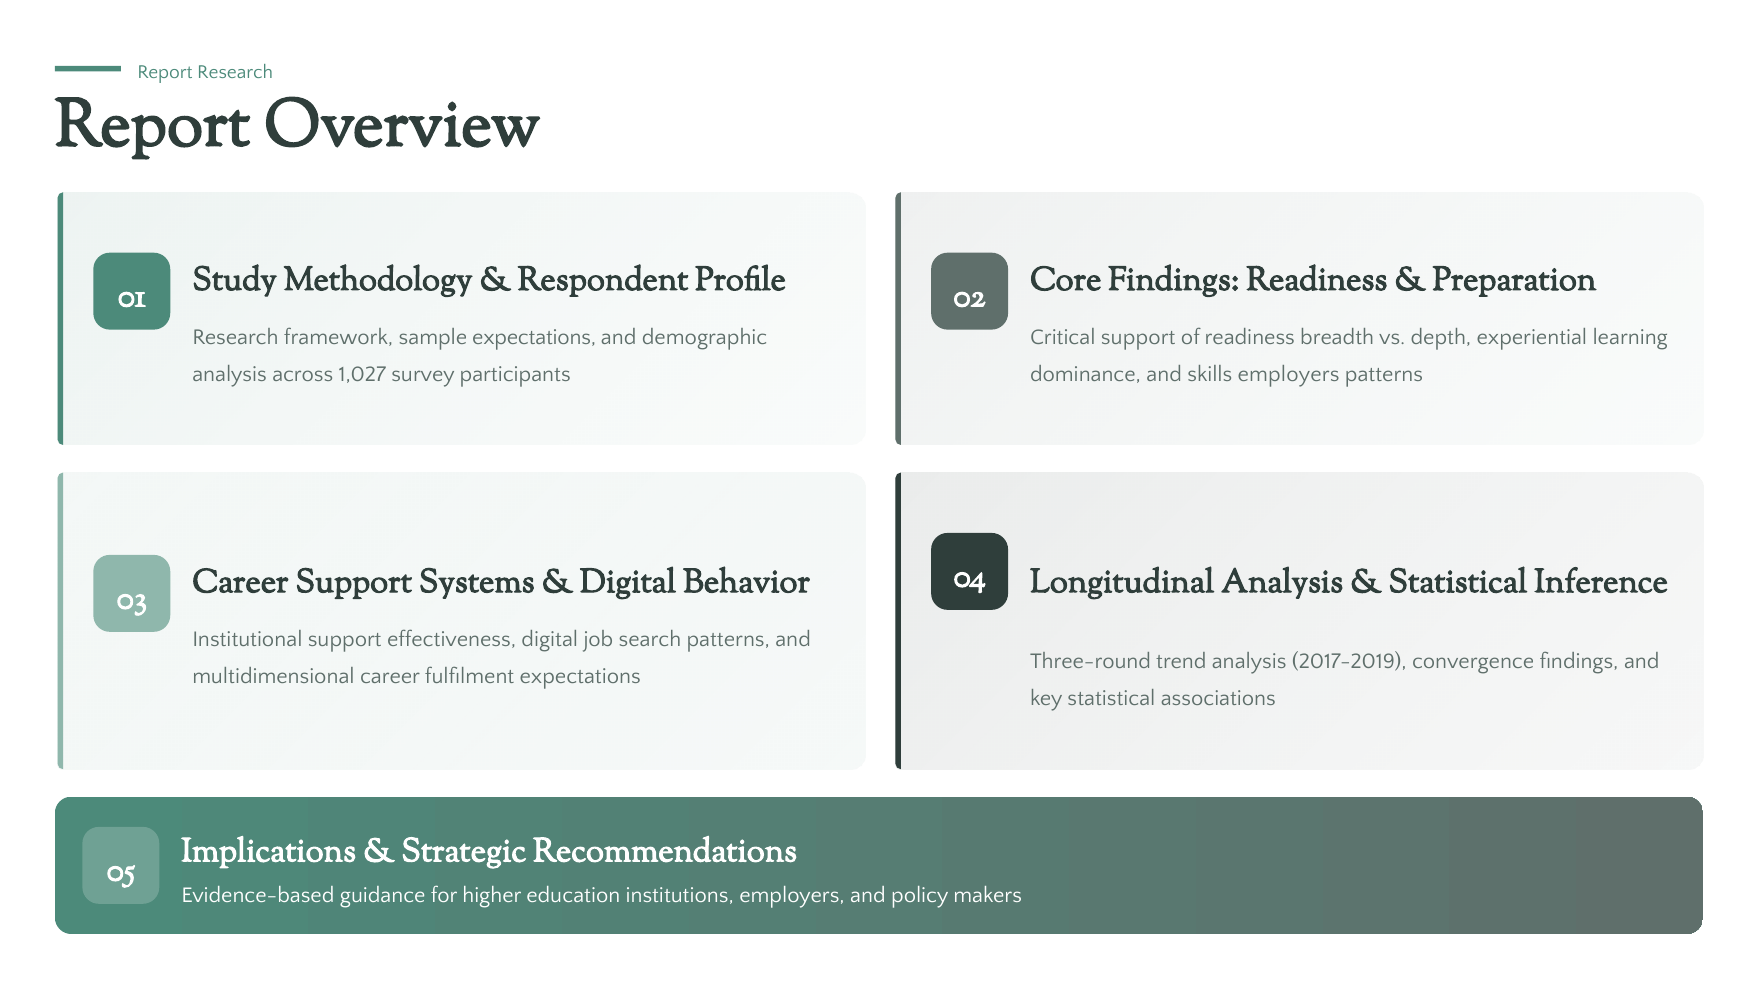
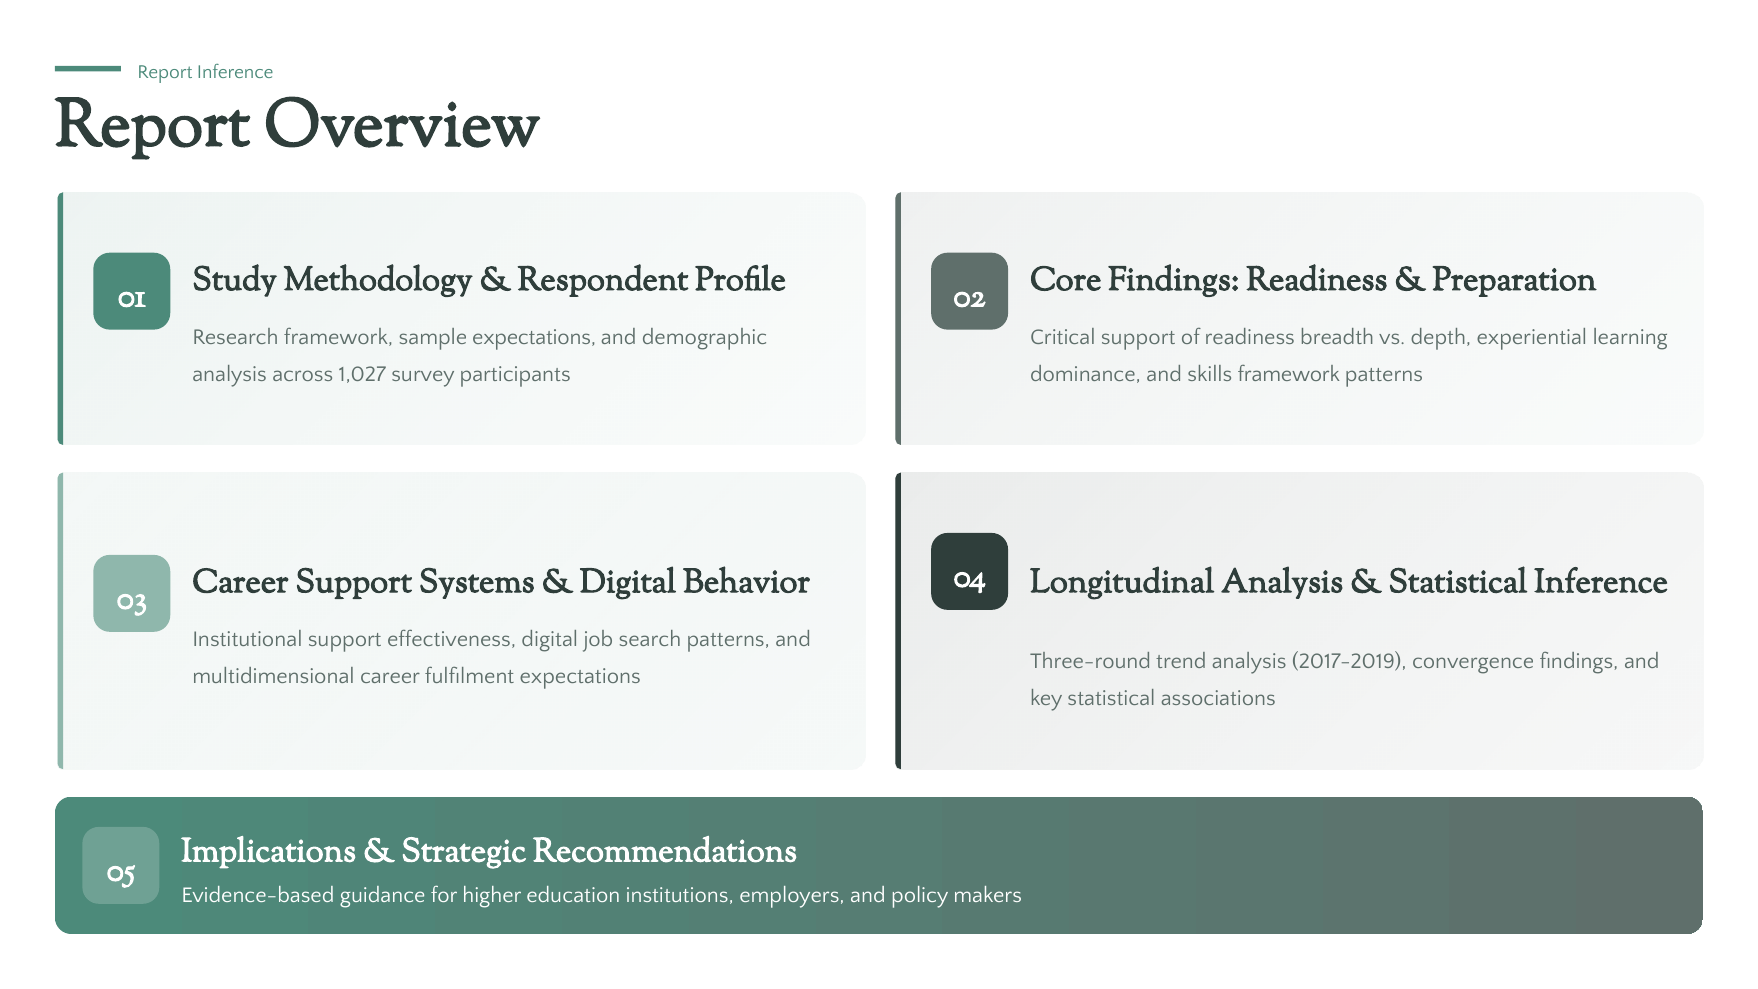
Report Research: Research -> Inference
skills employers: employers -> framework
